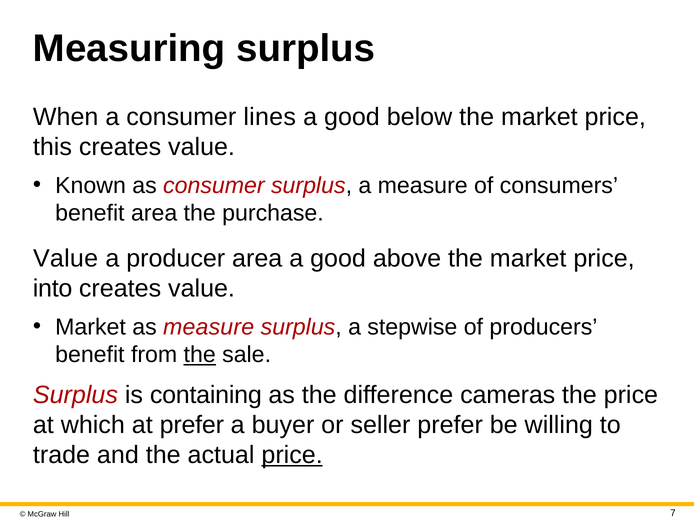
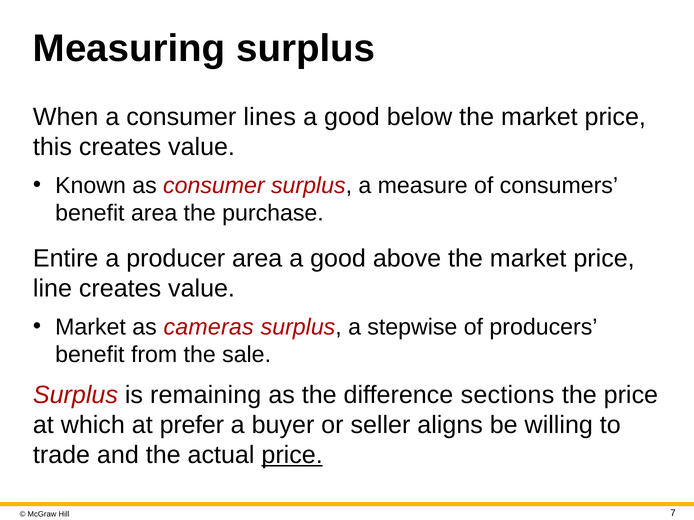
Value at (66, 259): Value -> Entire
into: into -> line
as measure: measure -> cameras
the at (200, 355) underline: present -> none
containing: containing -> remaining
cameras: cameras -> sections
seller prefer: prefer -> aligns
